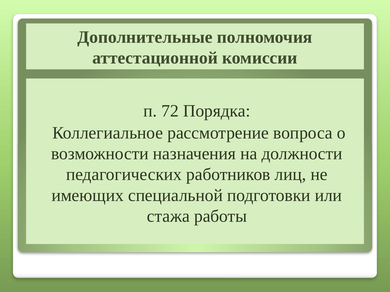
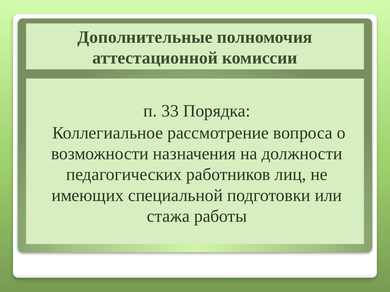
72: 72 -> 33
